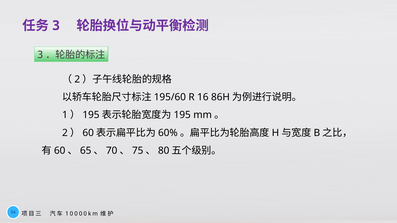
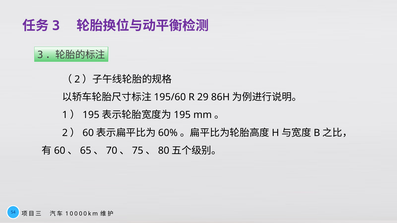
16: 16 -> 29
